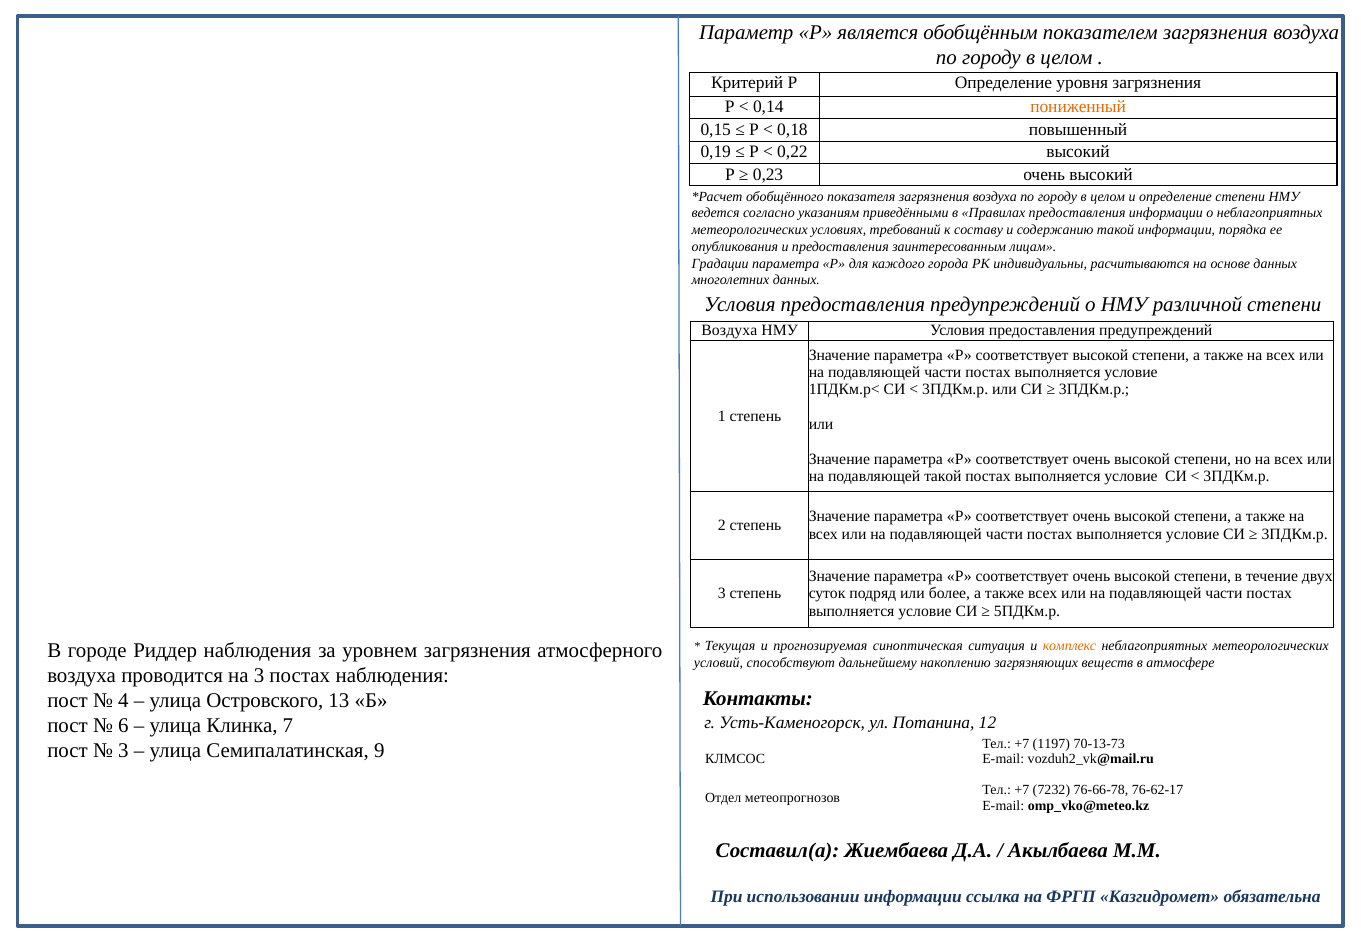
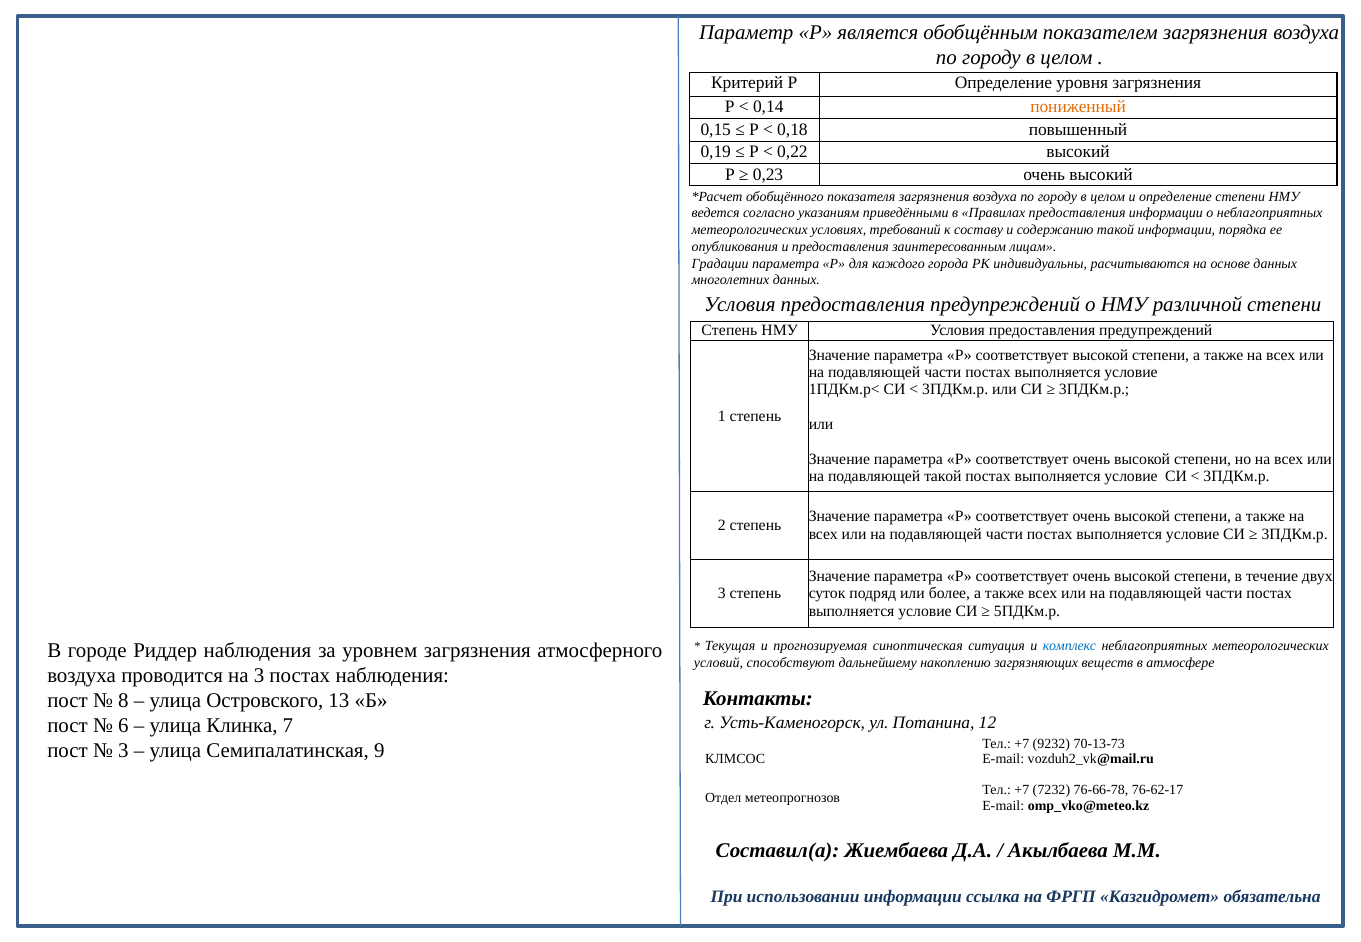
Воздуха at (729, 331): Воздуха -> Степень
комплекс colour: orange -> blue
4: 4 -> 8
1197: 1197 -> 9232
